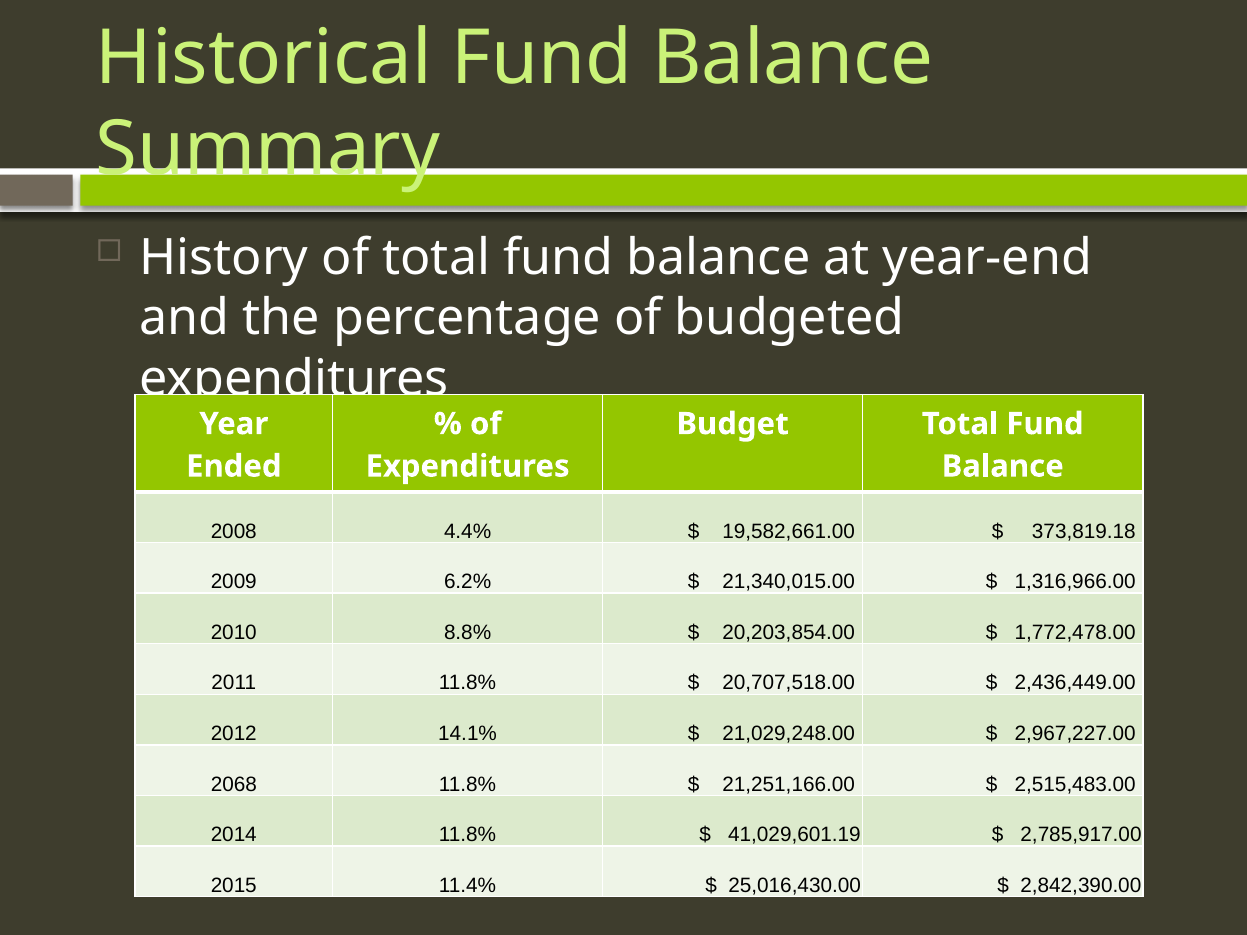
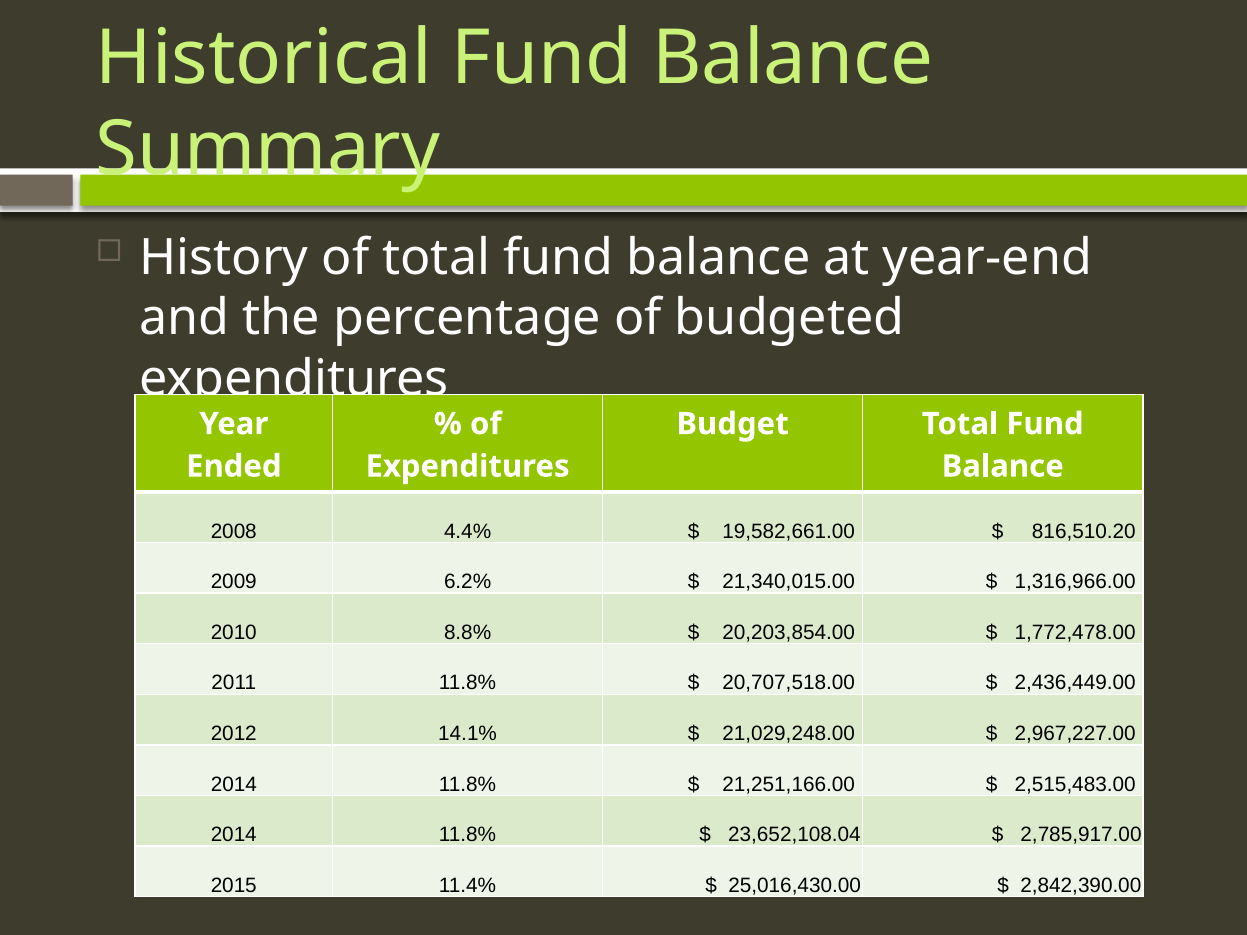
373,819.18: 373,819.18 -> 816,510.20
2068 at (234, 784): 2068 -> 2014
41,029,601.19: 41,029,601.19 -> 23,652,108.04
